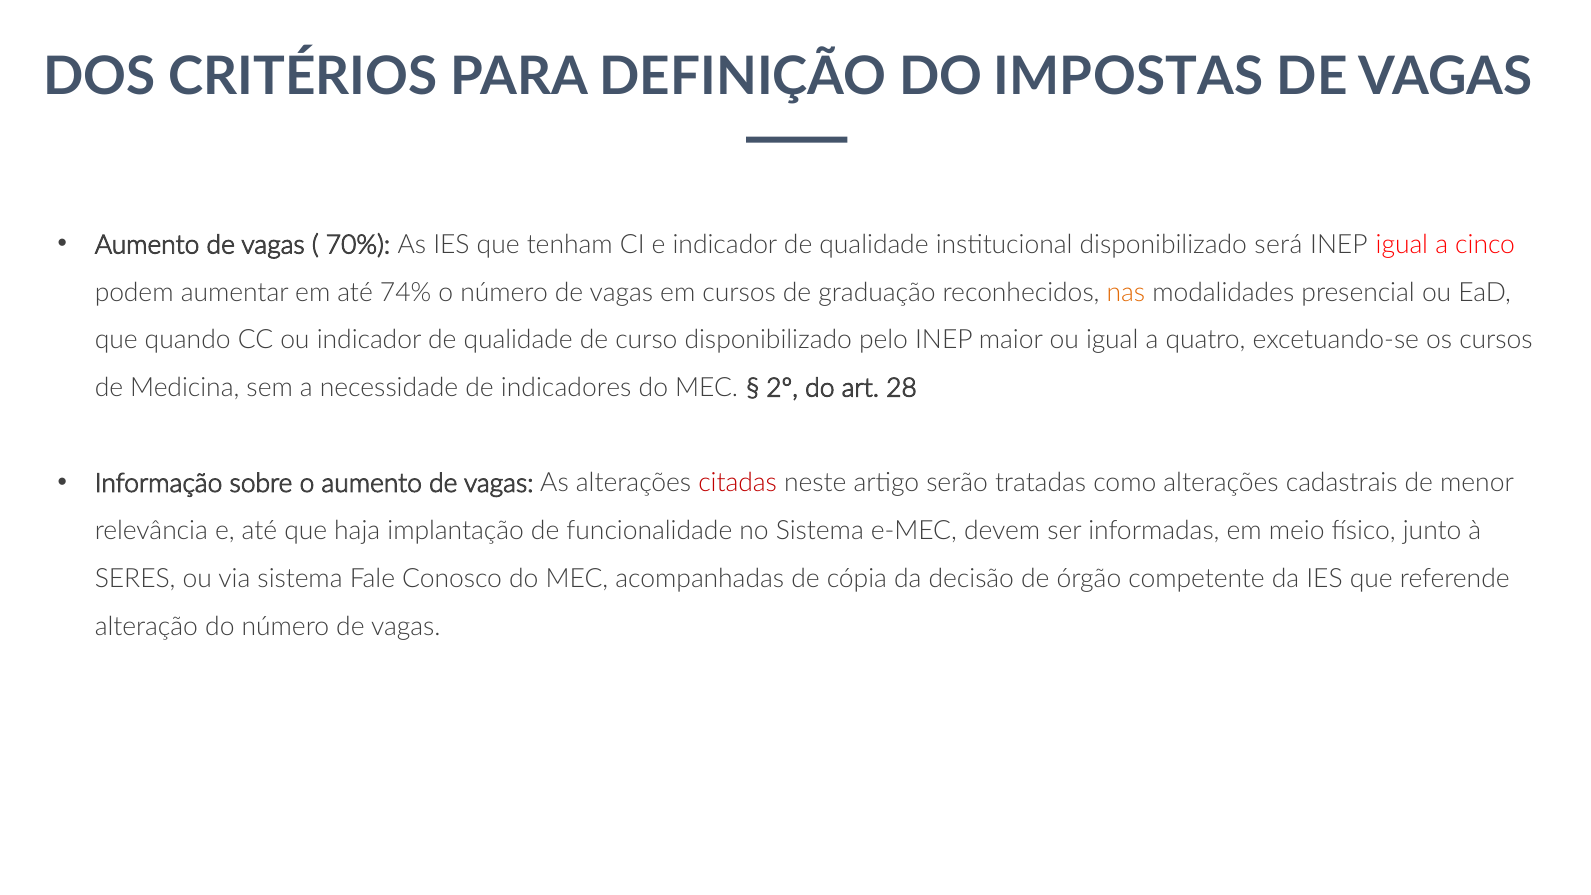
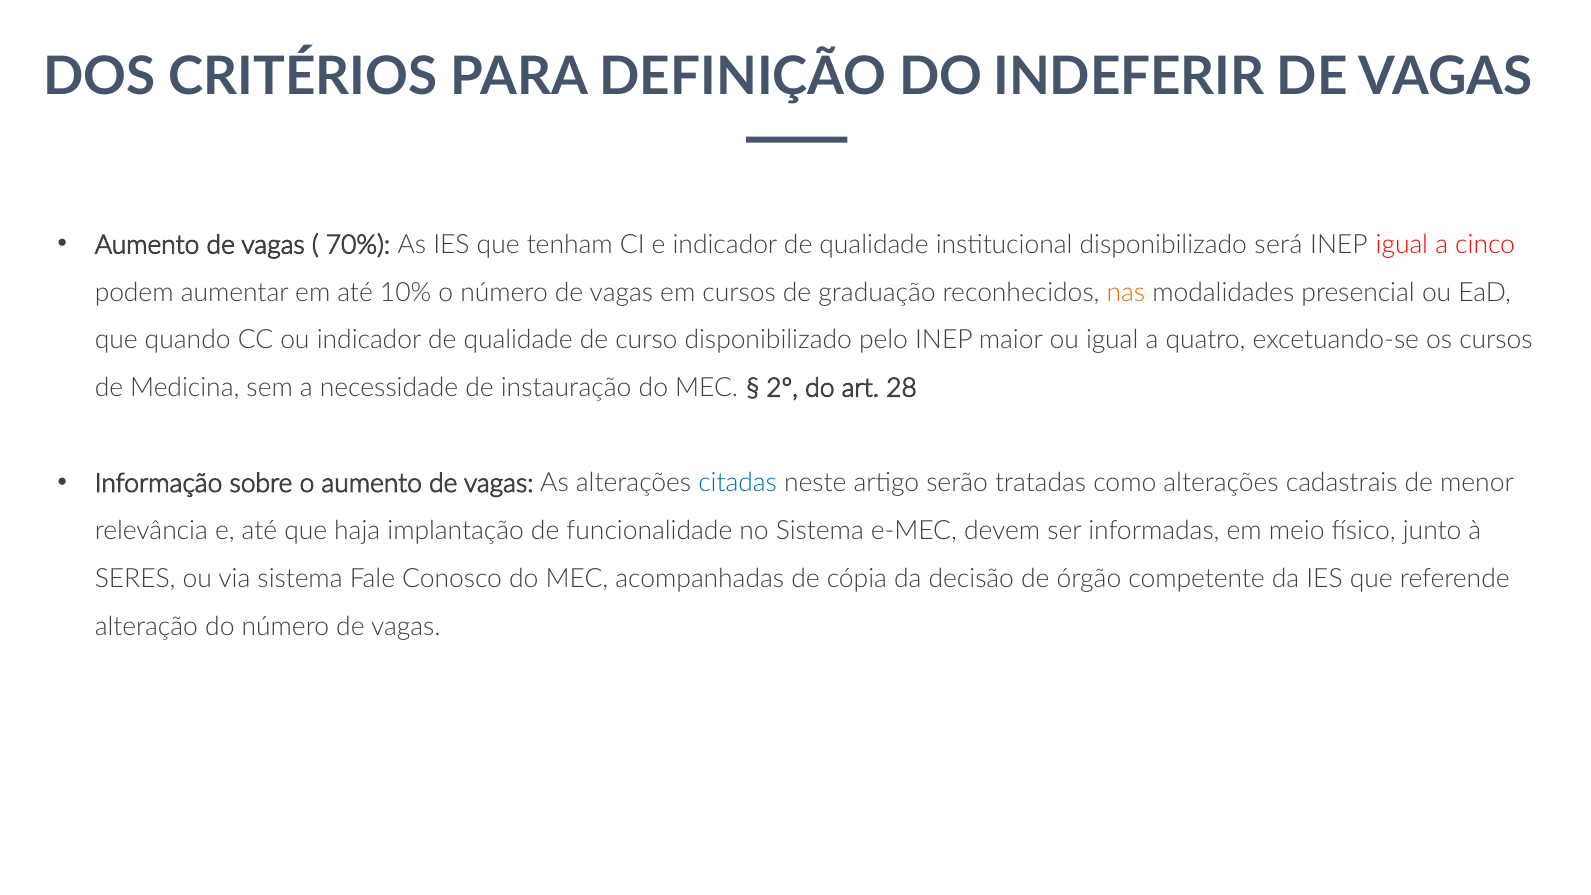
IMPOSTAS: IMPOSTAS -> INDEFERIR
74%: 74% -> 10%
indicadores: indicadores -> instauração
citadas colour: red -> blue
